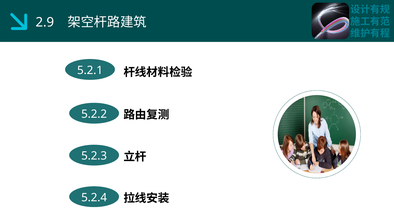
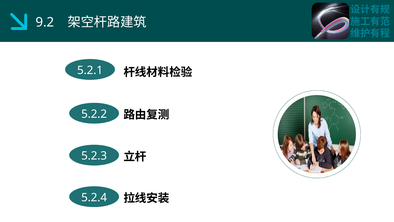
2.9: 2.9 -> 9.2
